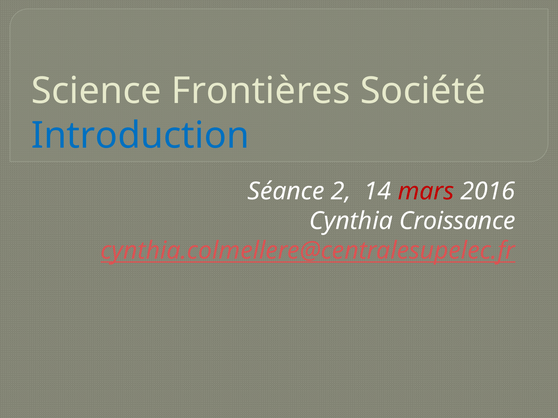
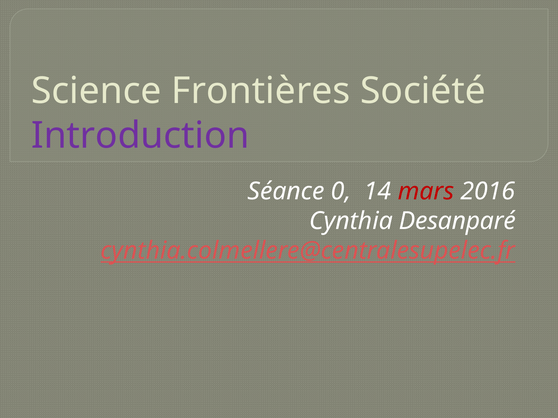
Introduction colour: blue -> purple
2: 2 -> 0
Croissance: Croissance -> Desanparé
